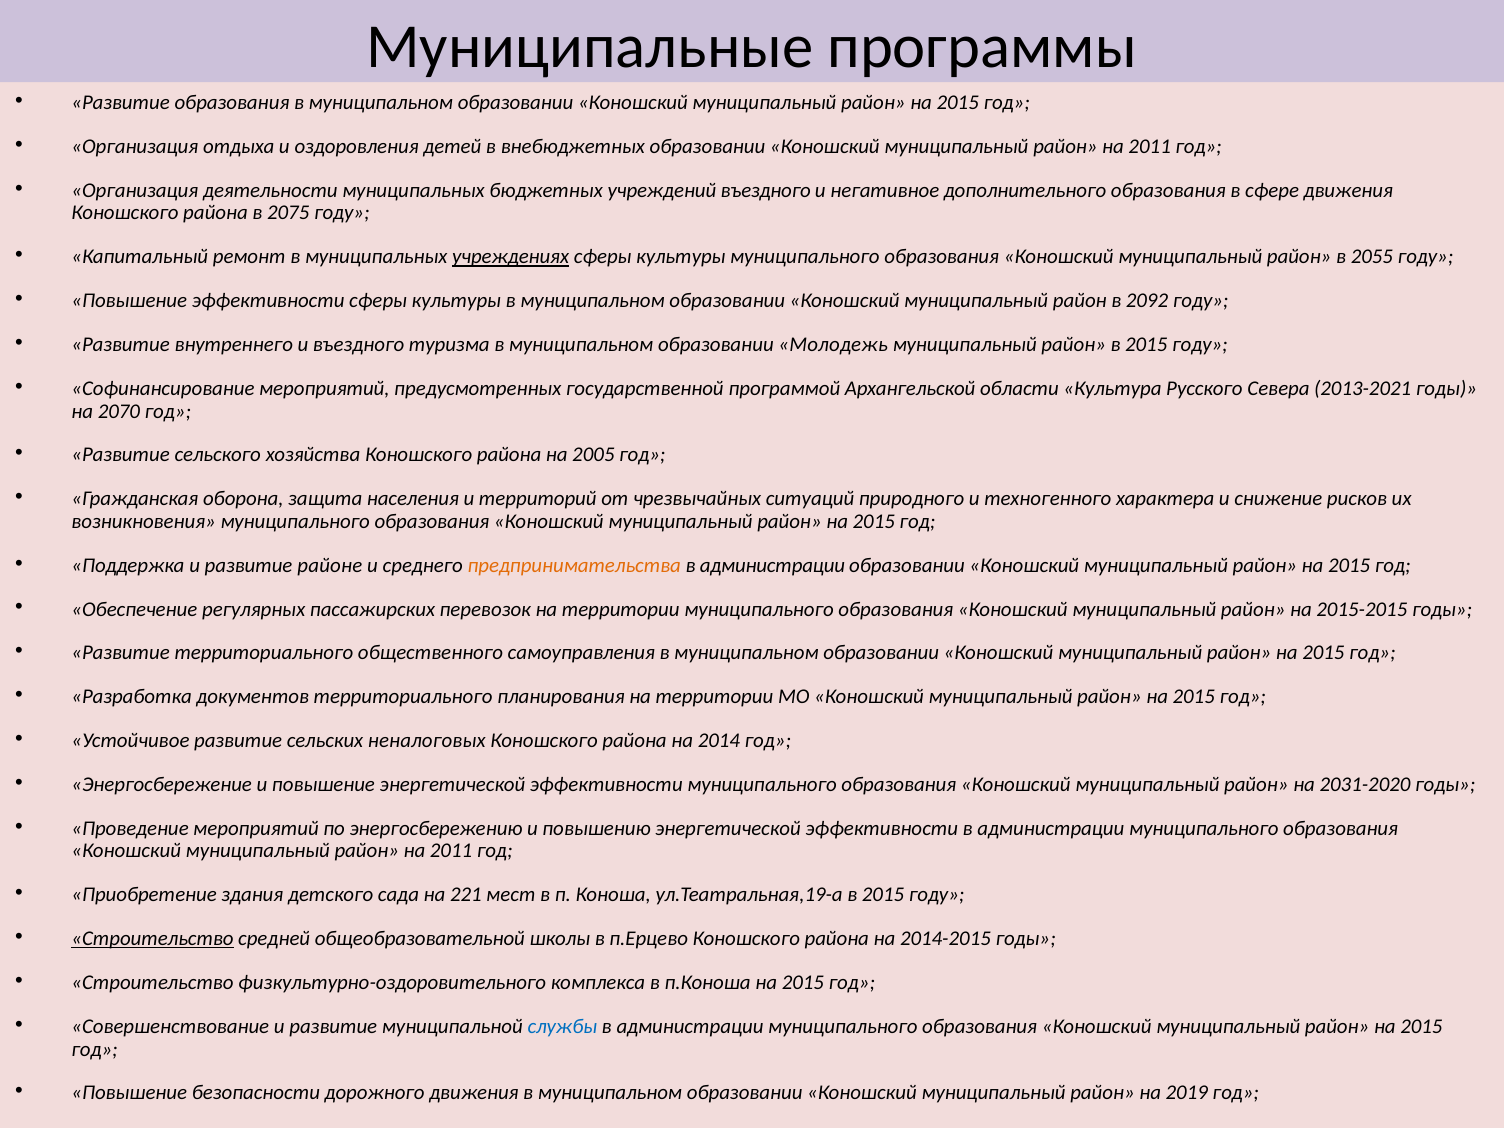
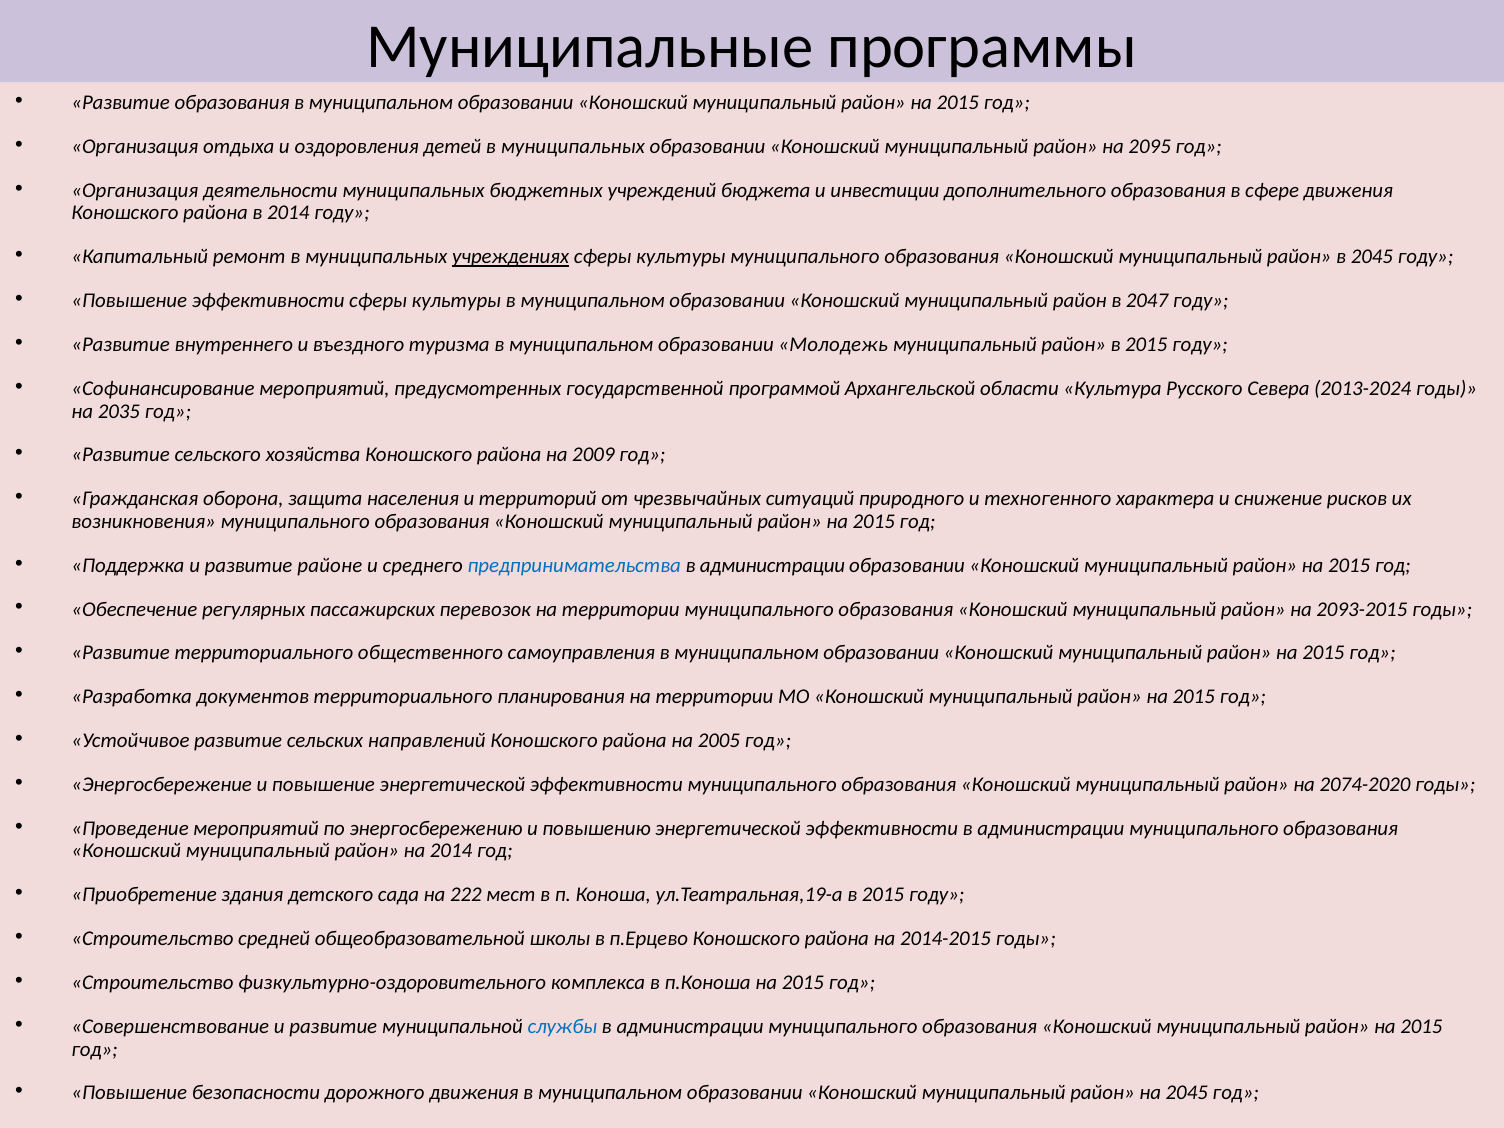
детей в внебюджетных: внебюджетных -> муниципальных
2011 at (1150, 146): 2011 -> 2095
учреждений въездного: въездного -> бюджета
негативное: негативное -> инвестиции
в 2075: 2075 -> 2014
в 2055: 2055 -> 2045
2092: 2092 -> 2047
2013-2021: 2013-2021 -> 2013-2024
2070: 2070 -> 2035
2005: 2005 -> 2009
предпринимательства colour: orange -> blue
2015-2015: 2015-2015 -> 2093-2015
неналоговых: неналоговых -> направлений
2014: 2014 -> 2005
2031-2020: 2031-2020 -> 2074-2020
2011 at (451, 851): 2011 -> 2014
221: 221 -> 222
Строительство at (153, 939) underline: present -> none
на 2019: 2019 -> 2045
